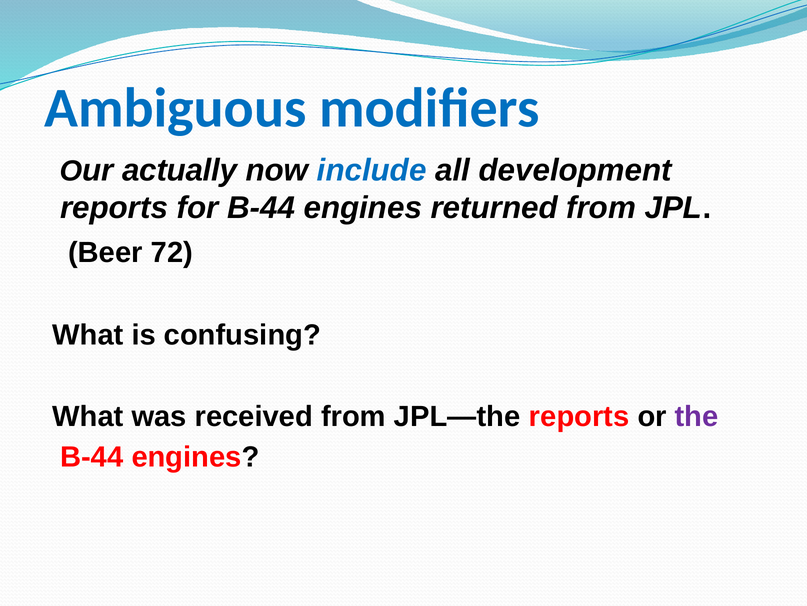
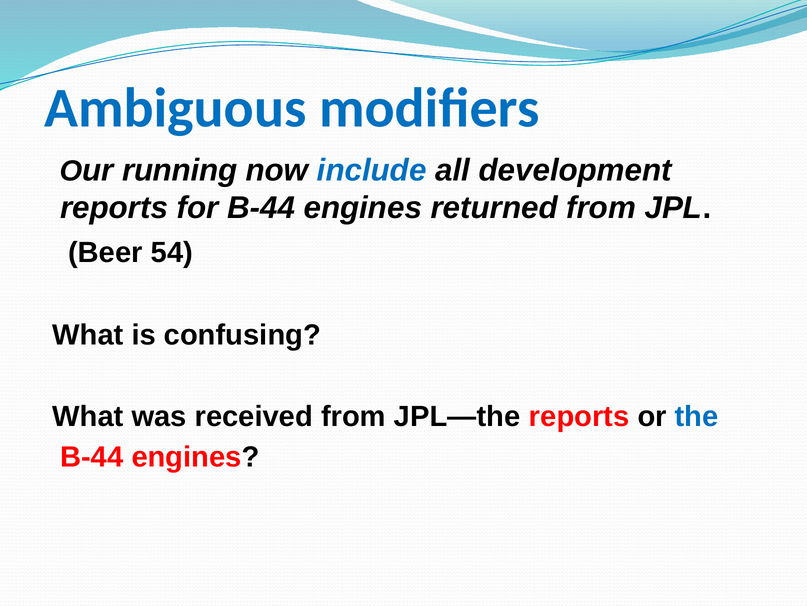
actually: actually -> running
72: 72 -> 54
the colour: purple -> blue
